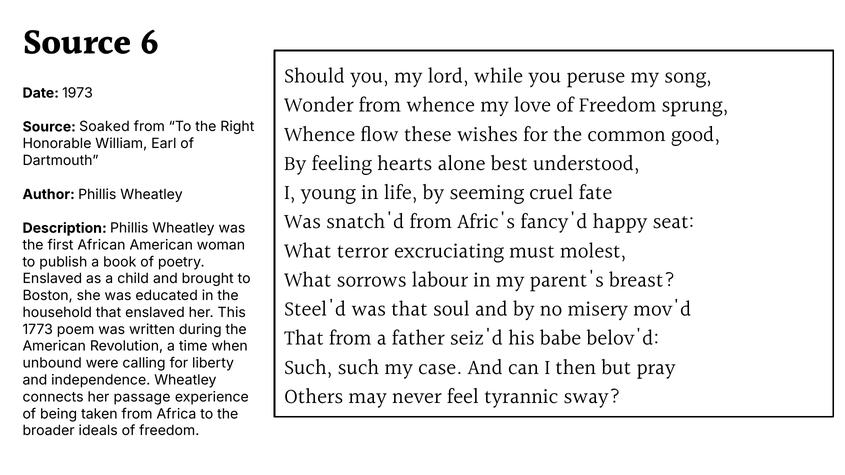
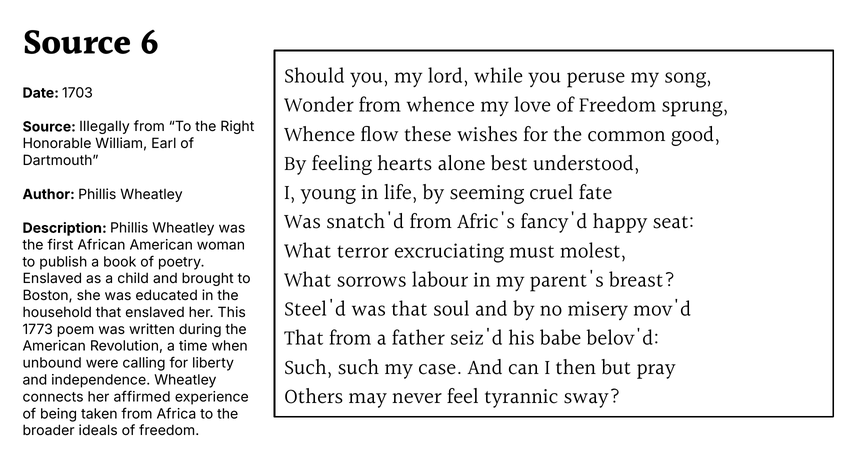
1973: 1973 -> 1703
Soaked: Soaked -> Illegally
passage: passage -> affirmed
